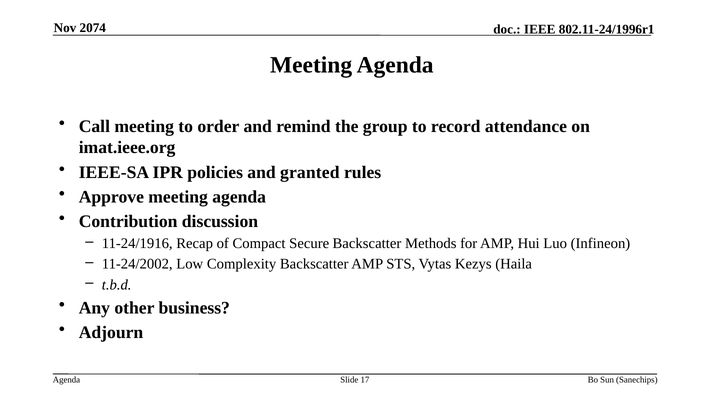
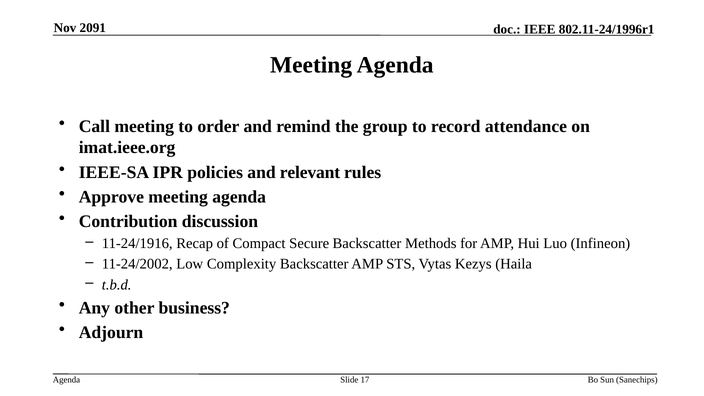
2074: 2074 -> 2091
granted: granted -> relevant
